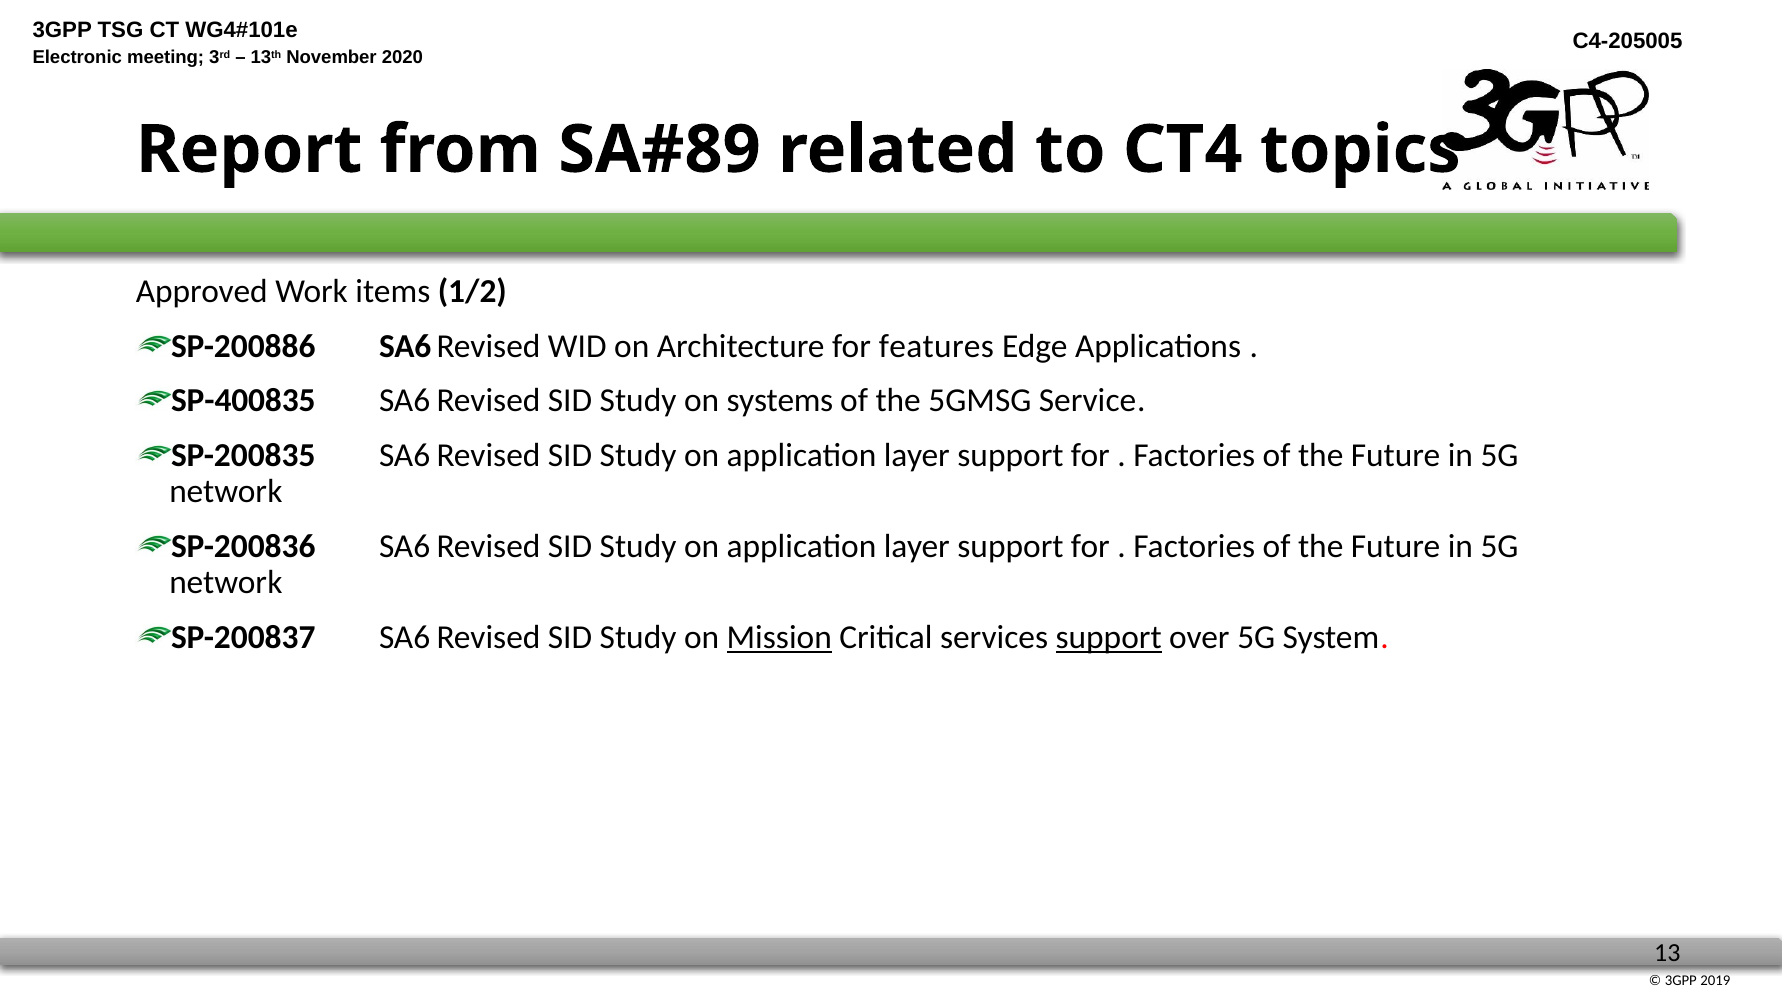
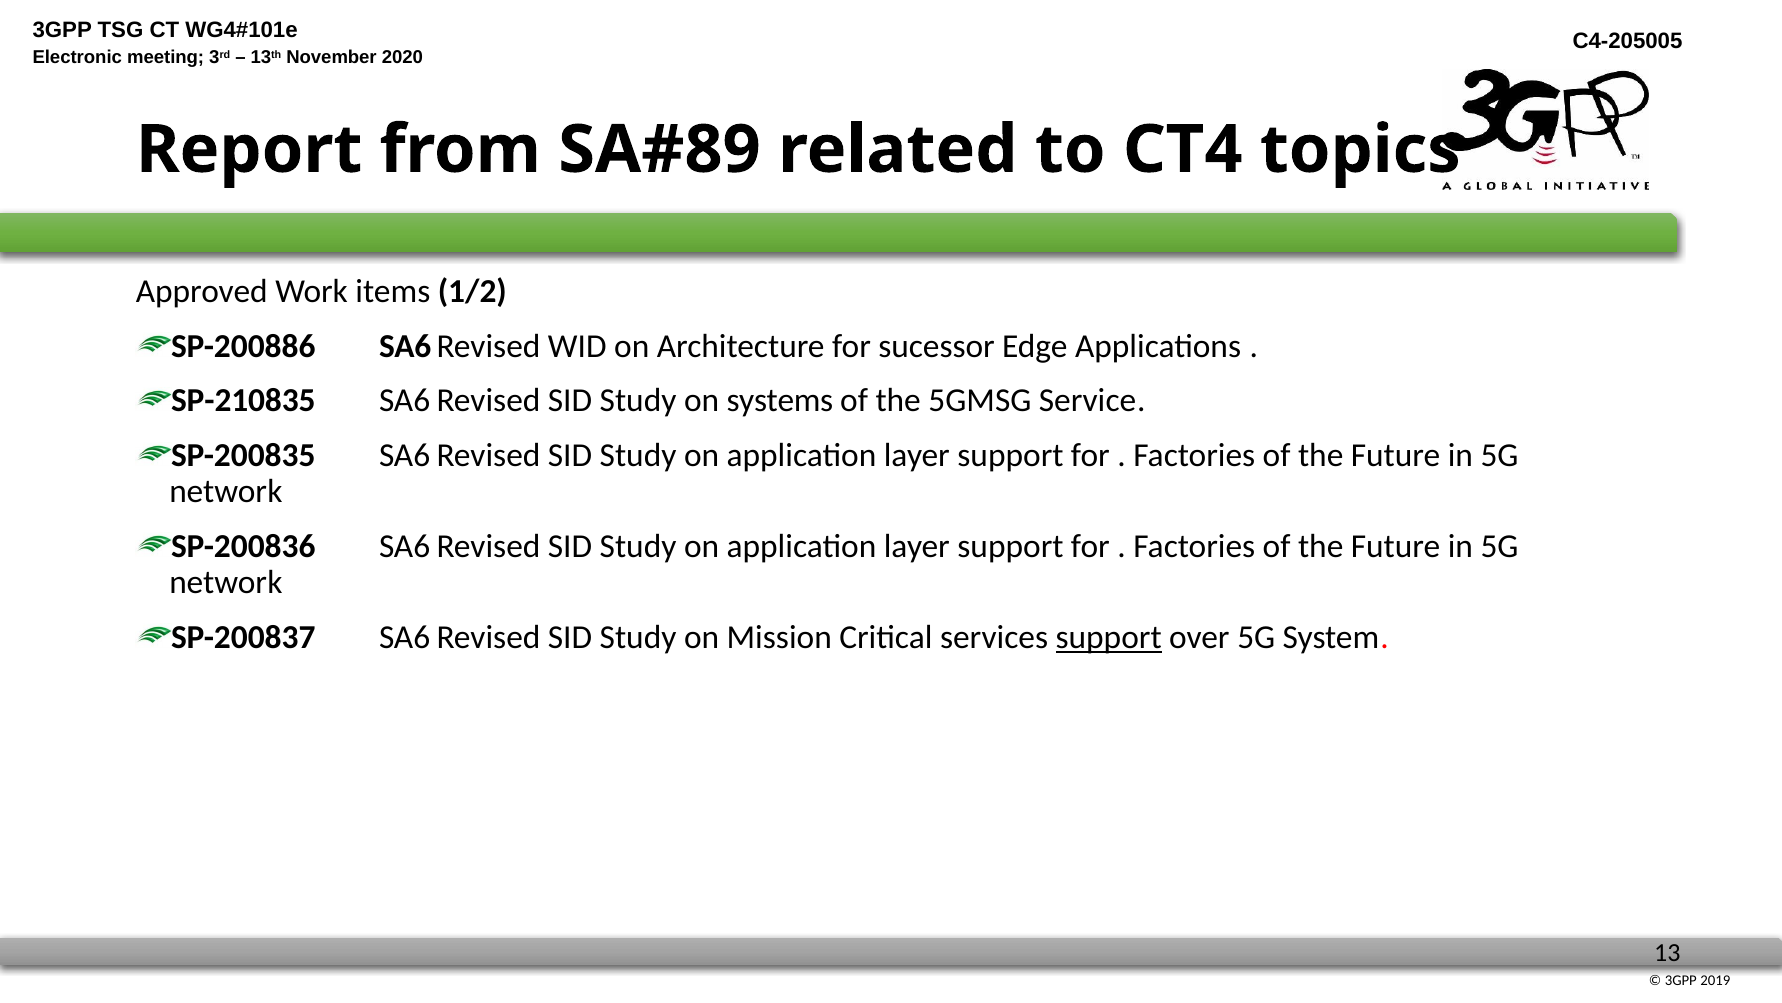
features: features -> sucessor
SP-400835: SP-400835 -> SP-210835
Mission underline: present -> none
